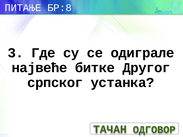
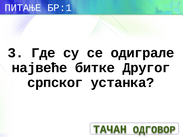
БР:8: БР:8 -> БР:1
